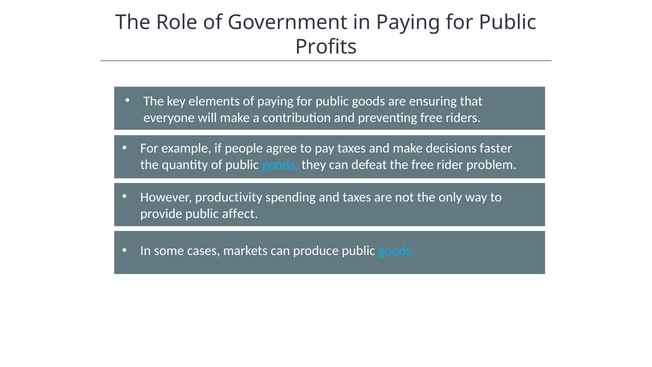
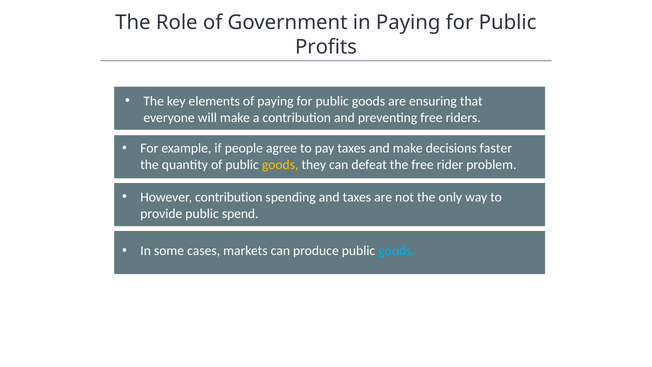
goods at (280, 165) colour: light blue -> yellow
However productivity: productivity -> contribution
affect: affect -> spend
